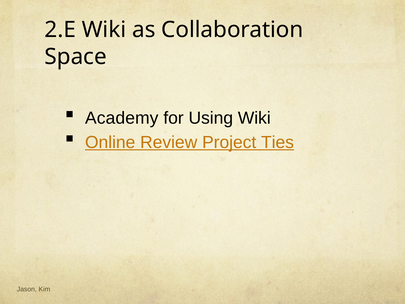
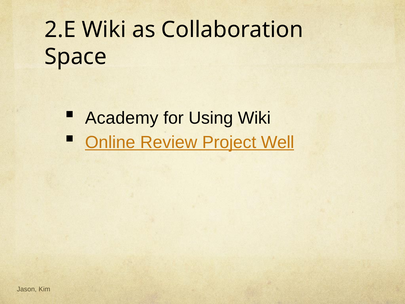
Ties: Ties -> Well
